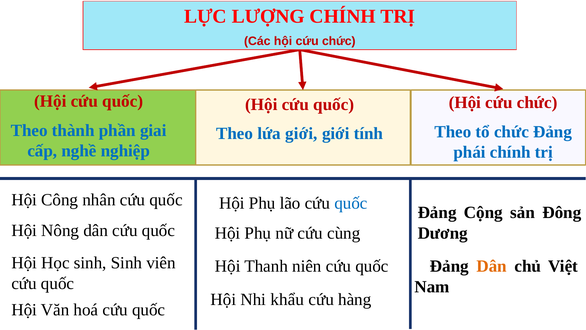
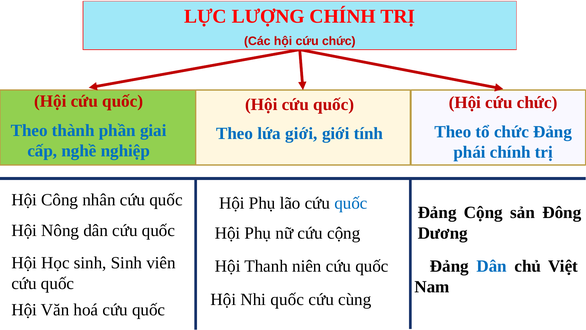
cứu cùng: cùng -> cộng
Dân at (492, 266) colour: orange -> blue
Nhi khẩu: khẩu -> quốc
hàng: hàng -> cùng
